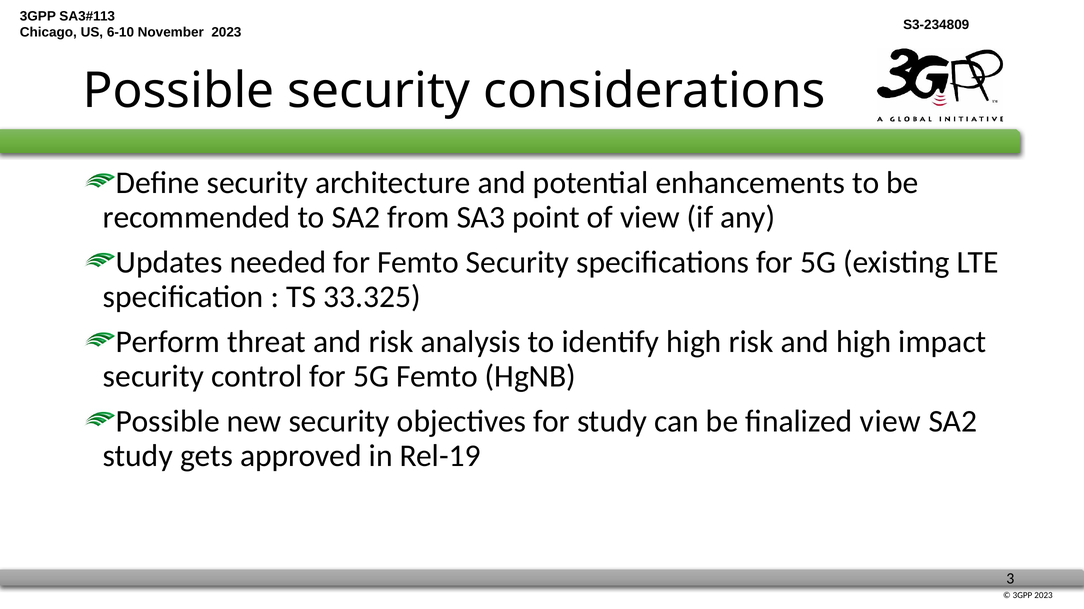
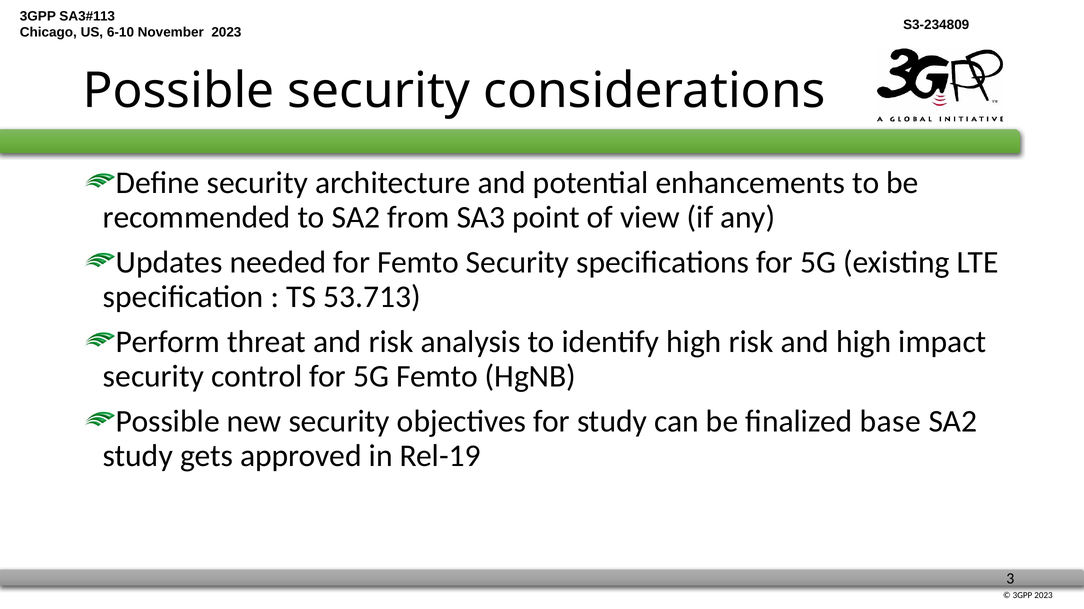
33.325: 33.325 -> 53.713
finalized view: view -> base
